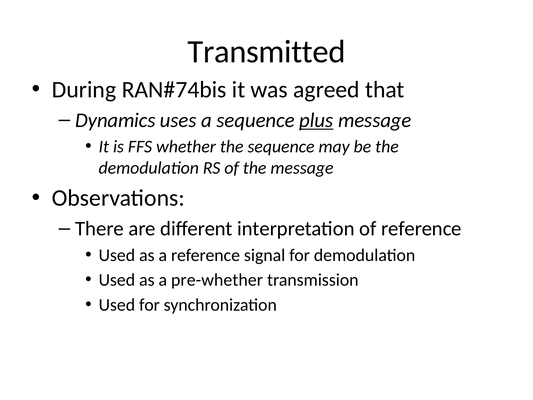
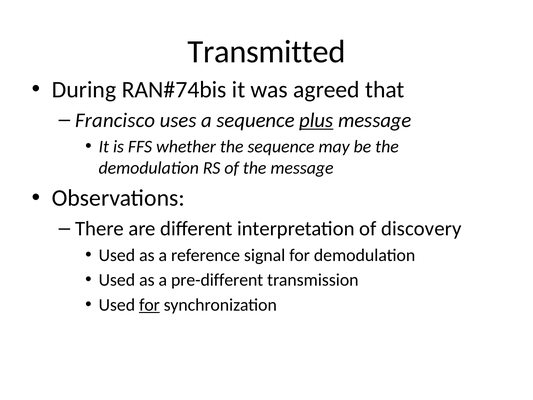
Dynamics: Dynamics -> Francisco
of reference: reference -> discovery
pre-whether: pre-whether -> pre-different
for at (149, 305) underline: none -> present
